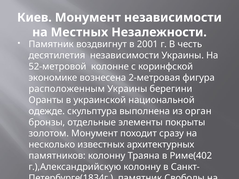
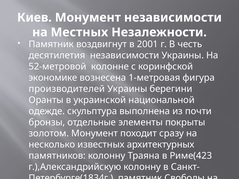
2-метровая: 2-метровая -> 1-метровая
расположенным: расположенным -> производителей
орган: орган -> почти
Риме(402: Риме(402 -> Риме(423
